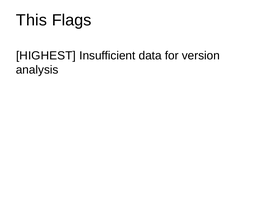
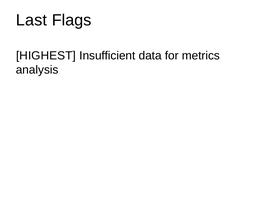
This: This -> Last
version: version -> metrics
